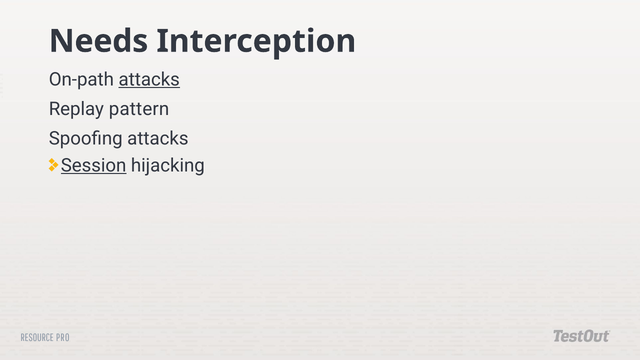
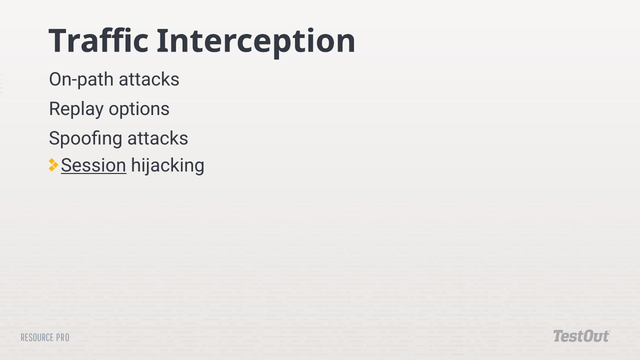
Needs: Needs -> Traffic
attacks at (149, 80) underline: present -> none
pattern: pattern -> options
